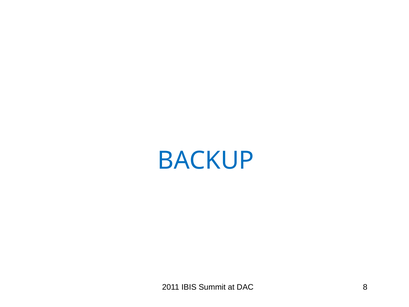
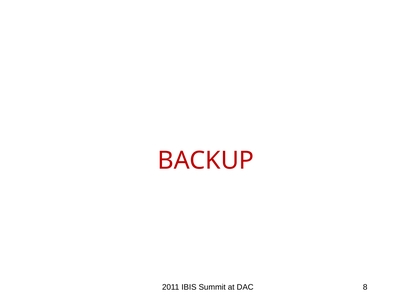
BACKUP colour: blue -> red
